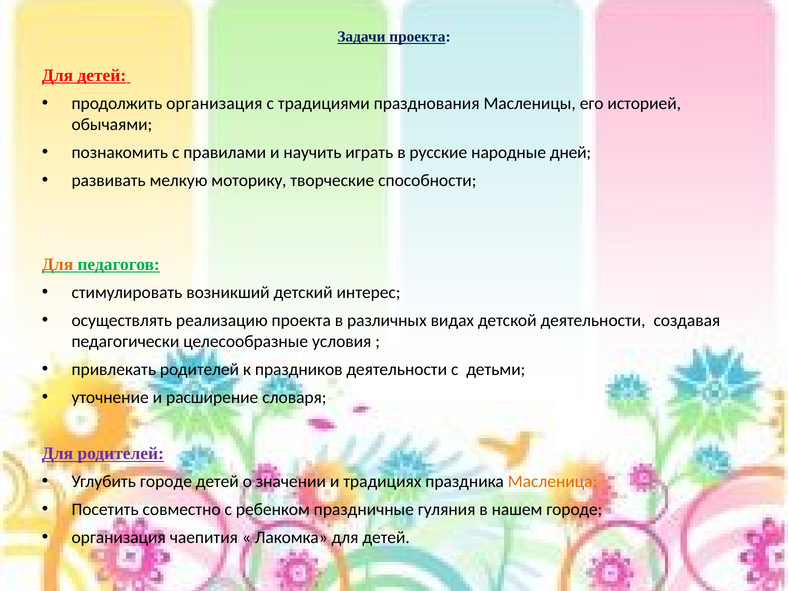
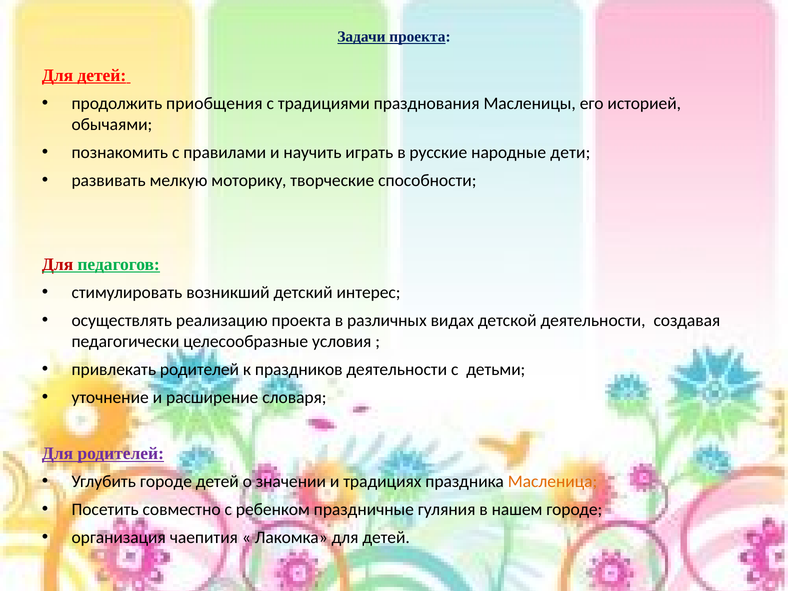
продолжить организация: организация -> приобщения
дней: дней -> дети
Для at (58, 264) colour: orange -> red
